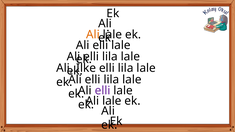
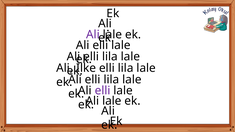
Ali at (93, 35) colour: orange -> purple
